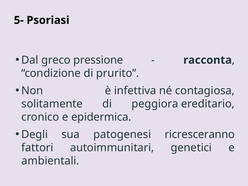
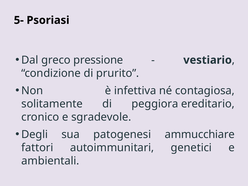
racconta: racconta -> vestiario
epidermica: epidermica -> sgradevole
ricresceranno: ricresceranno -> ammucchiare
